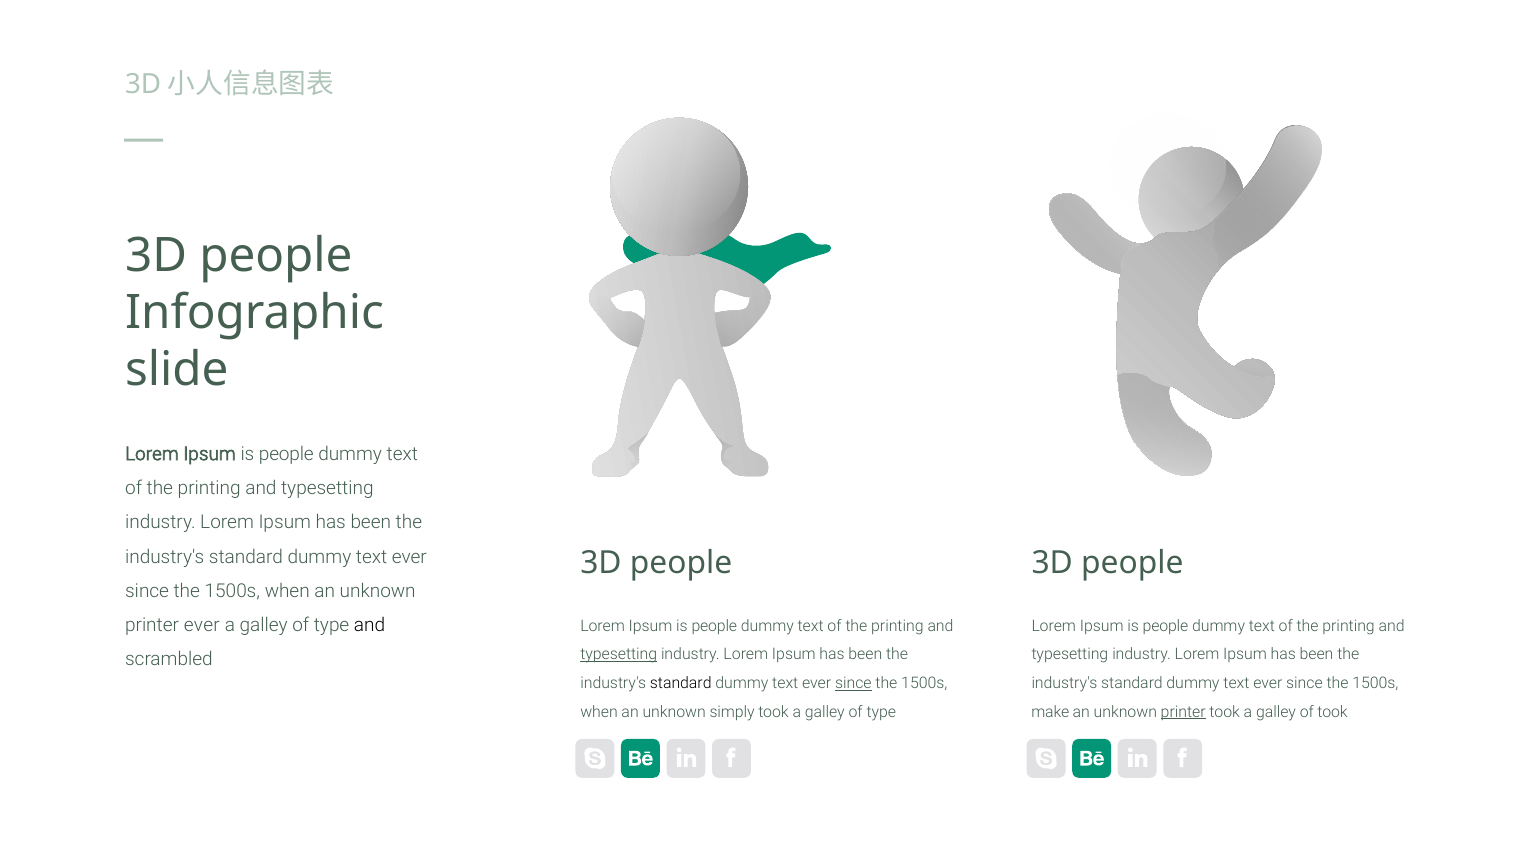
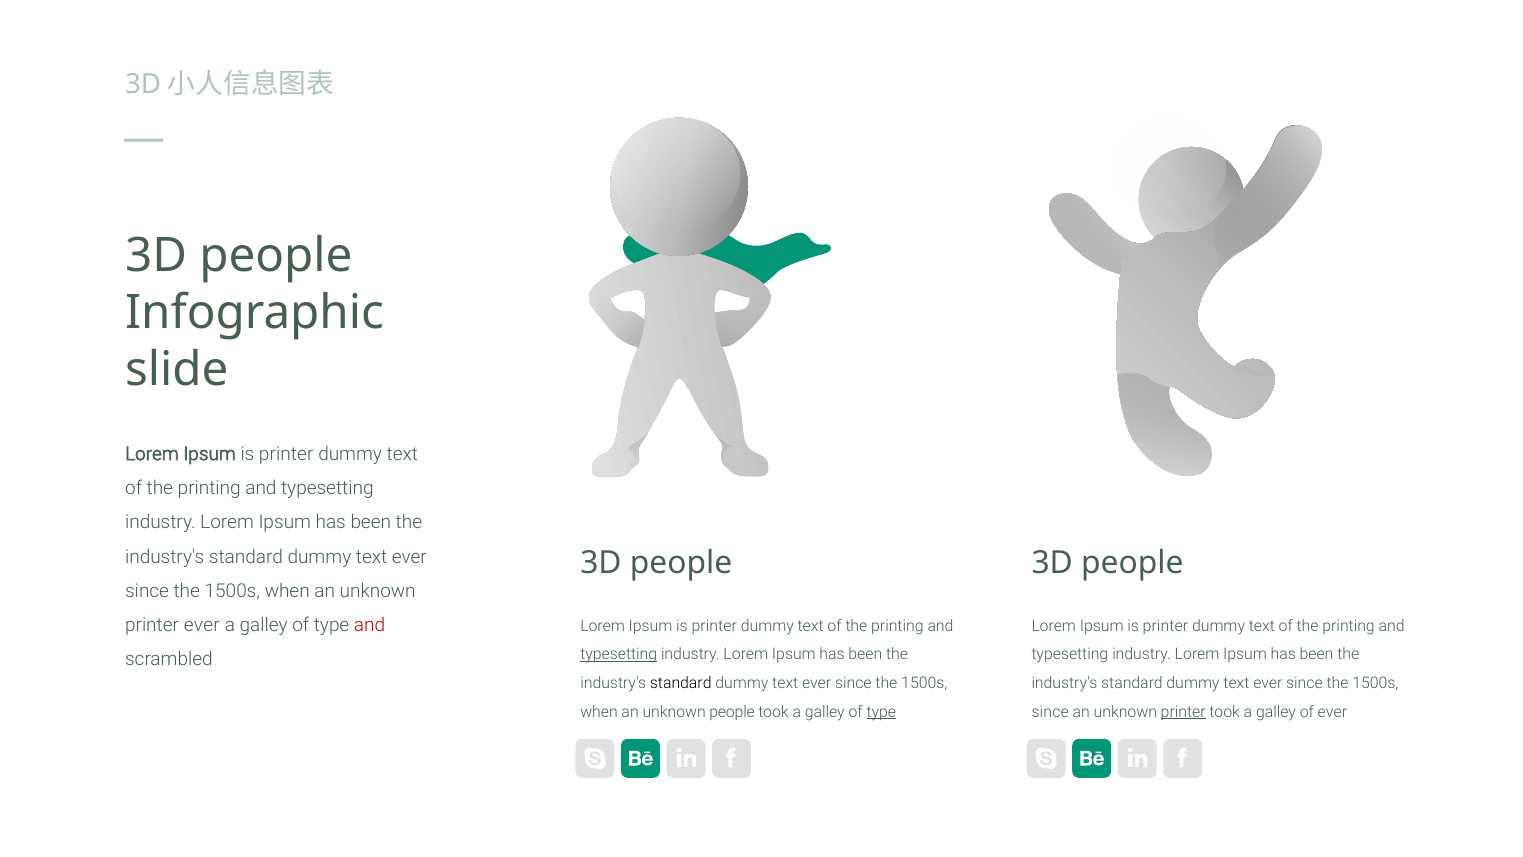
people at (286, 454): people -> printer
and at (370, 625) colour: black -> red
people at (714, 626): people -> printer
people at (1166, 626): people -> printer
since at (853, 683) underline: present -> none
unknown simply: simply -> people
type at (881, 712) underline: none -> present
make at (1050, 712): make -> since
of took: took -> ever
